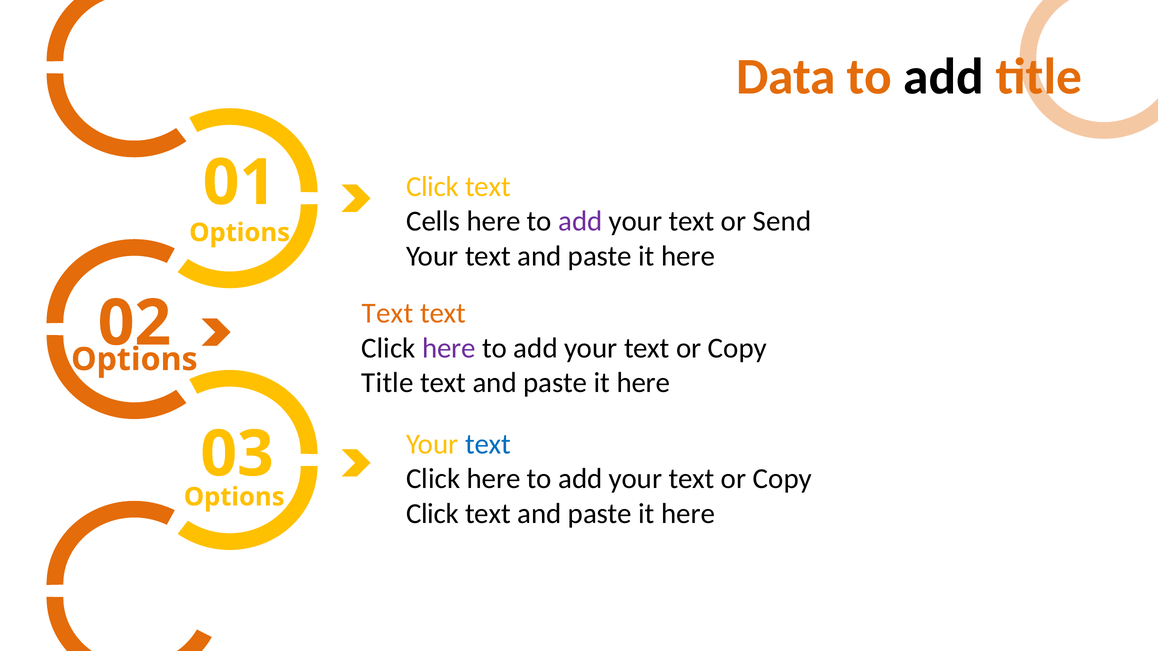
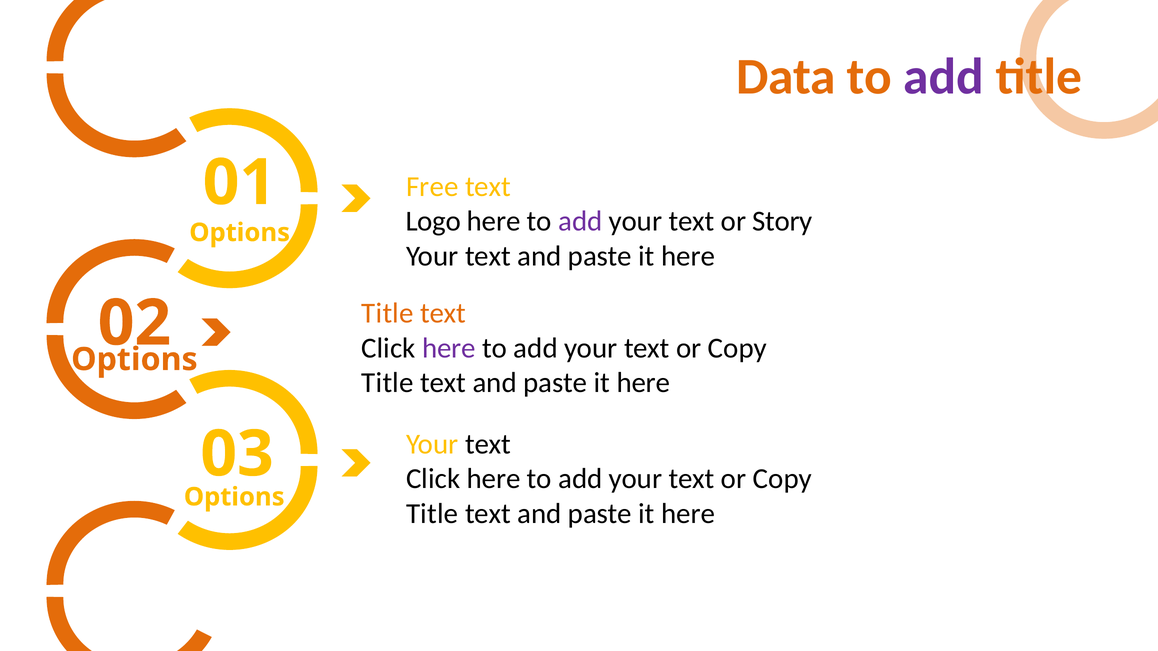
add at (944, 77) colour: black -> purple
Click at (432, 187): Click -> Free
Cells: Cells -> Logo
Send: Send -> Story
Text at (387, 314): Text -> Title
text at (488, 444) colour: blue -> black
Click at (432, 514): Click -> Title
